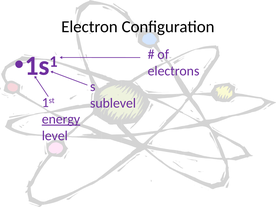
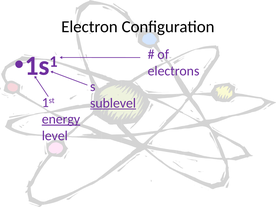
sublevel underline: none -> present
